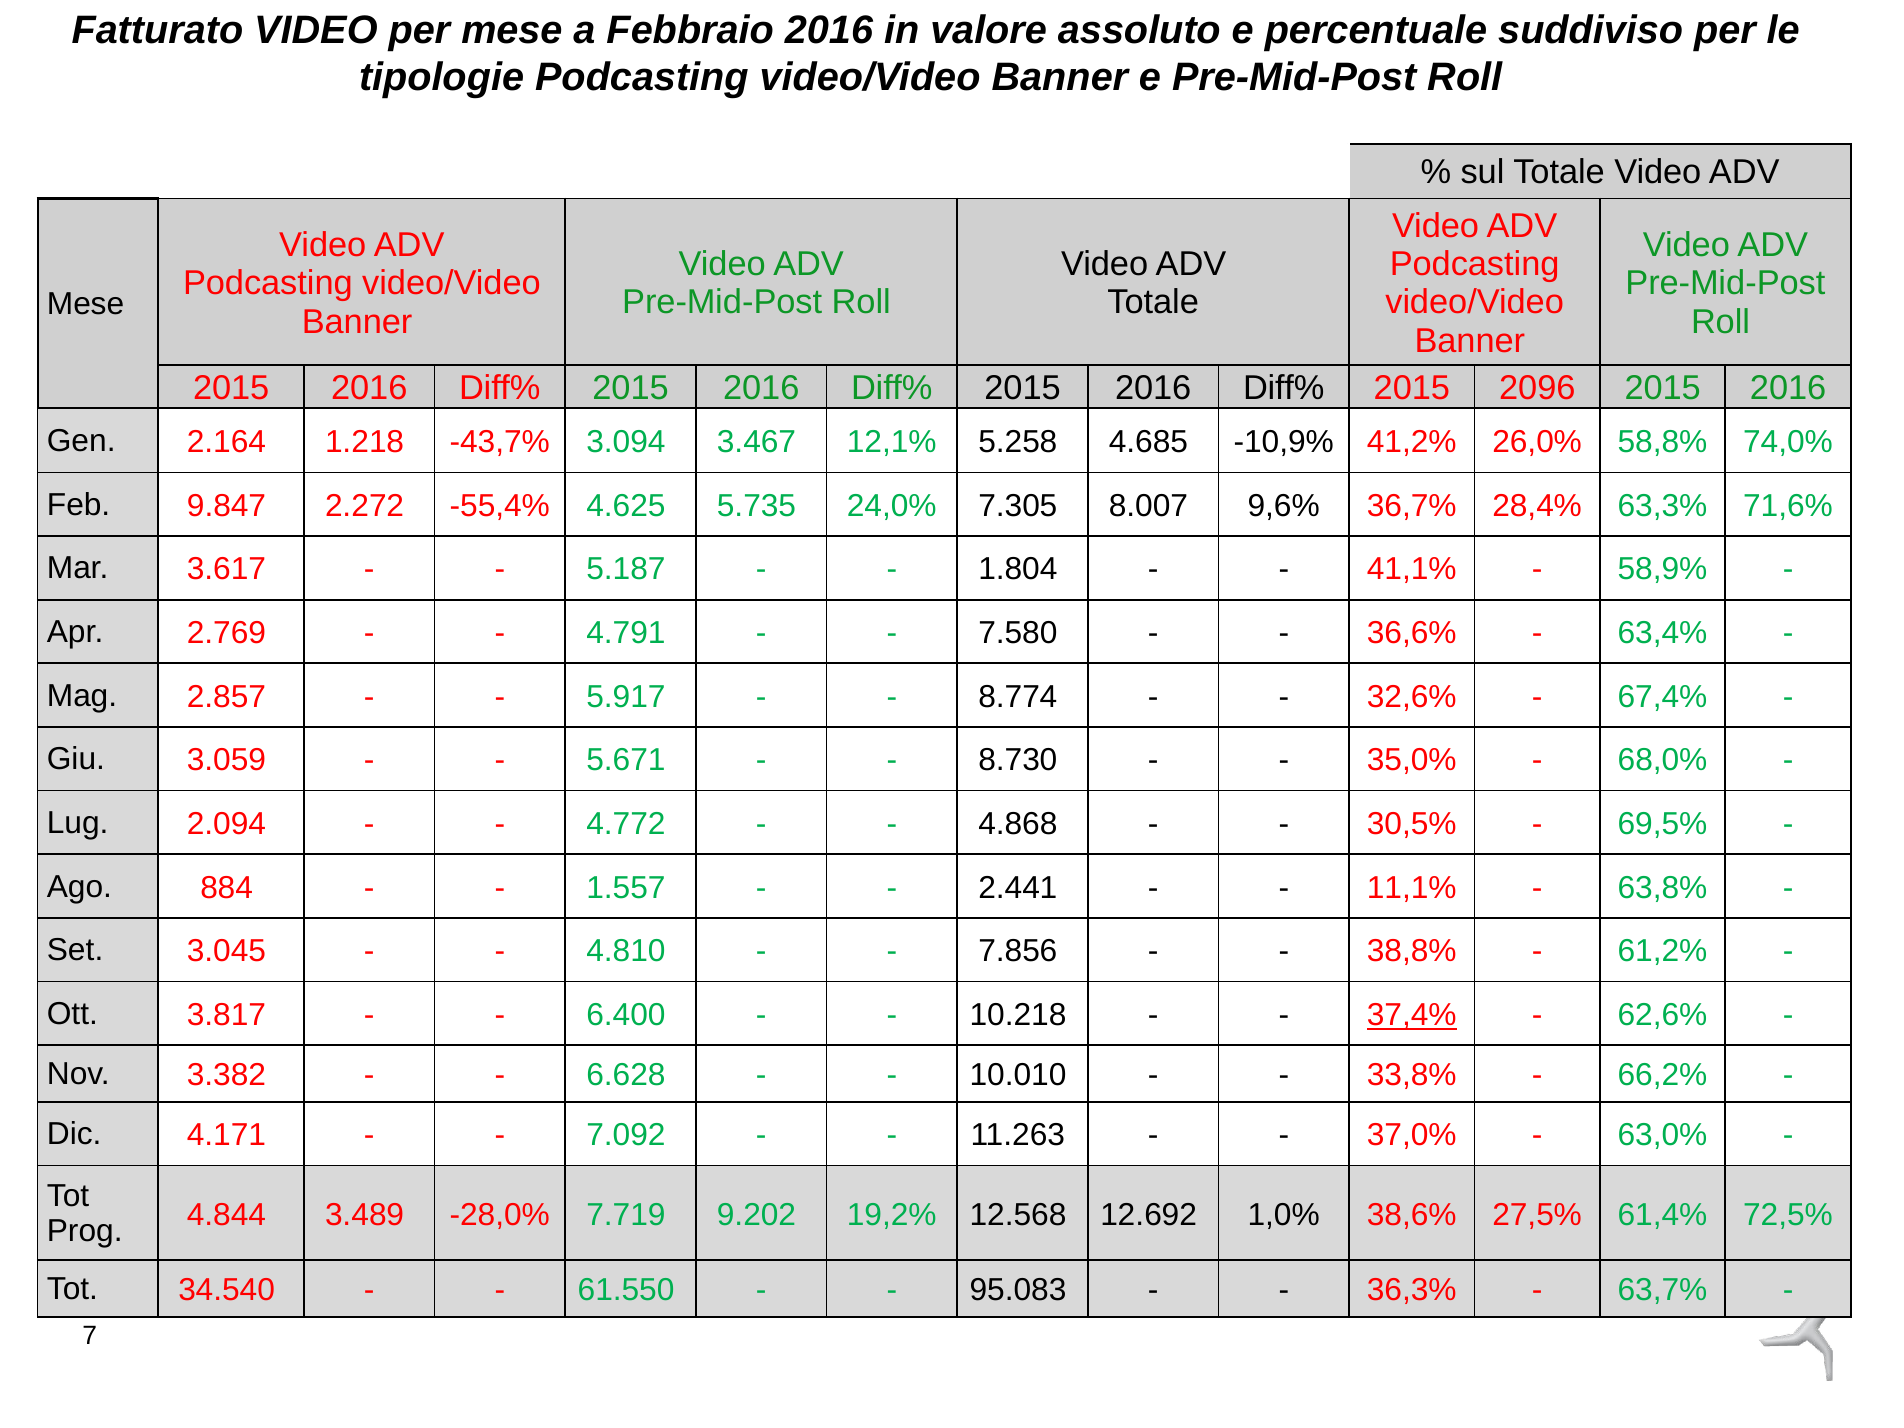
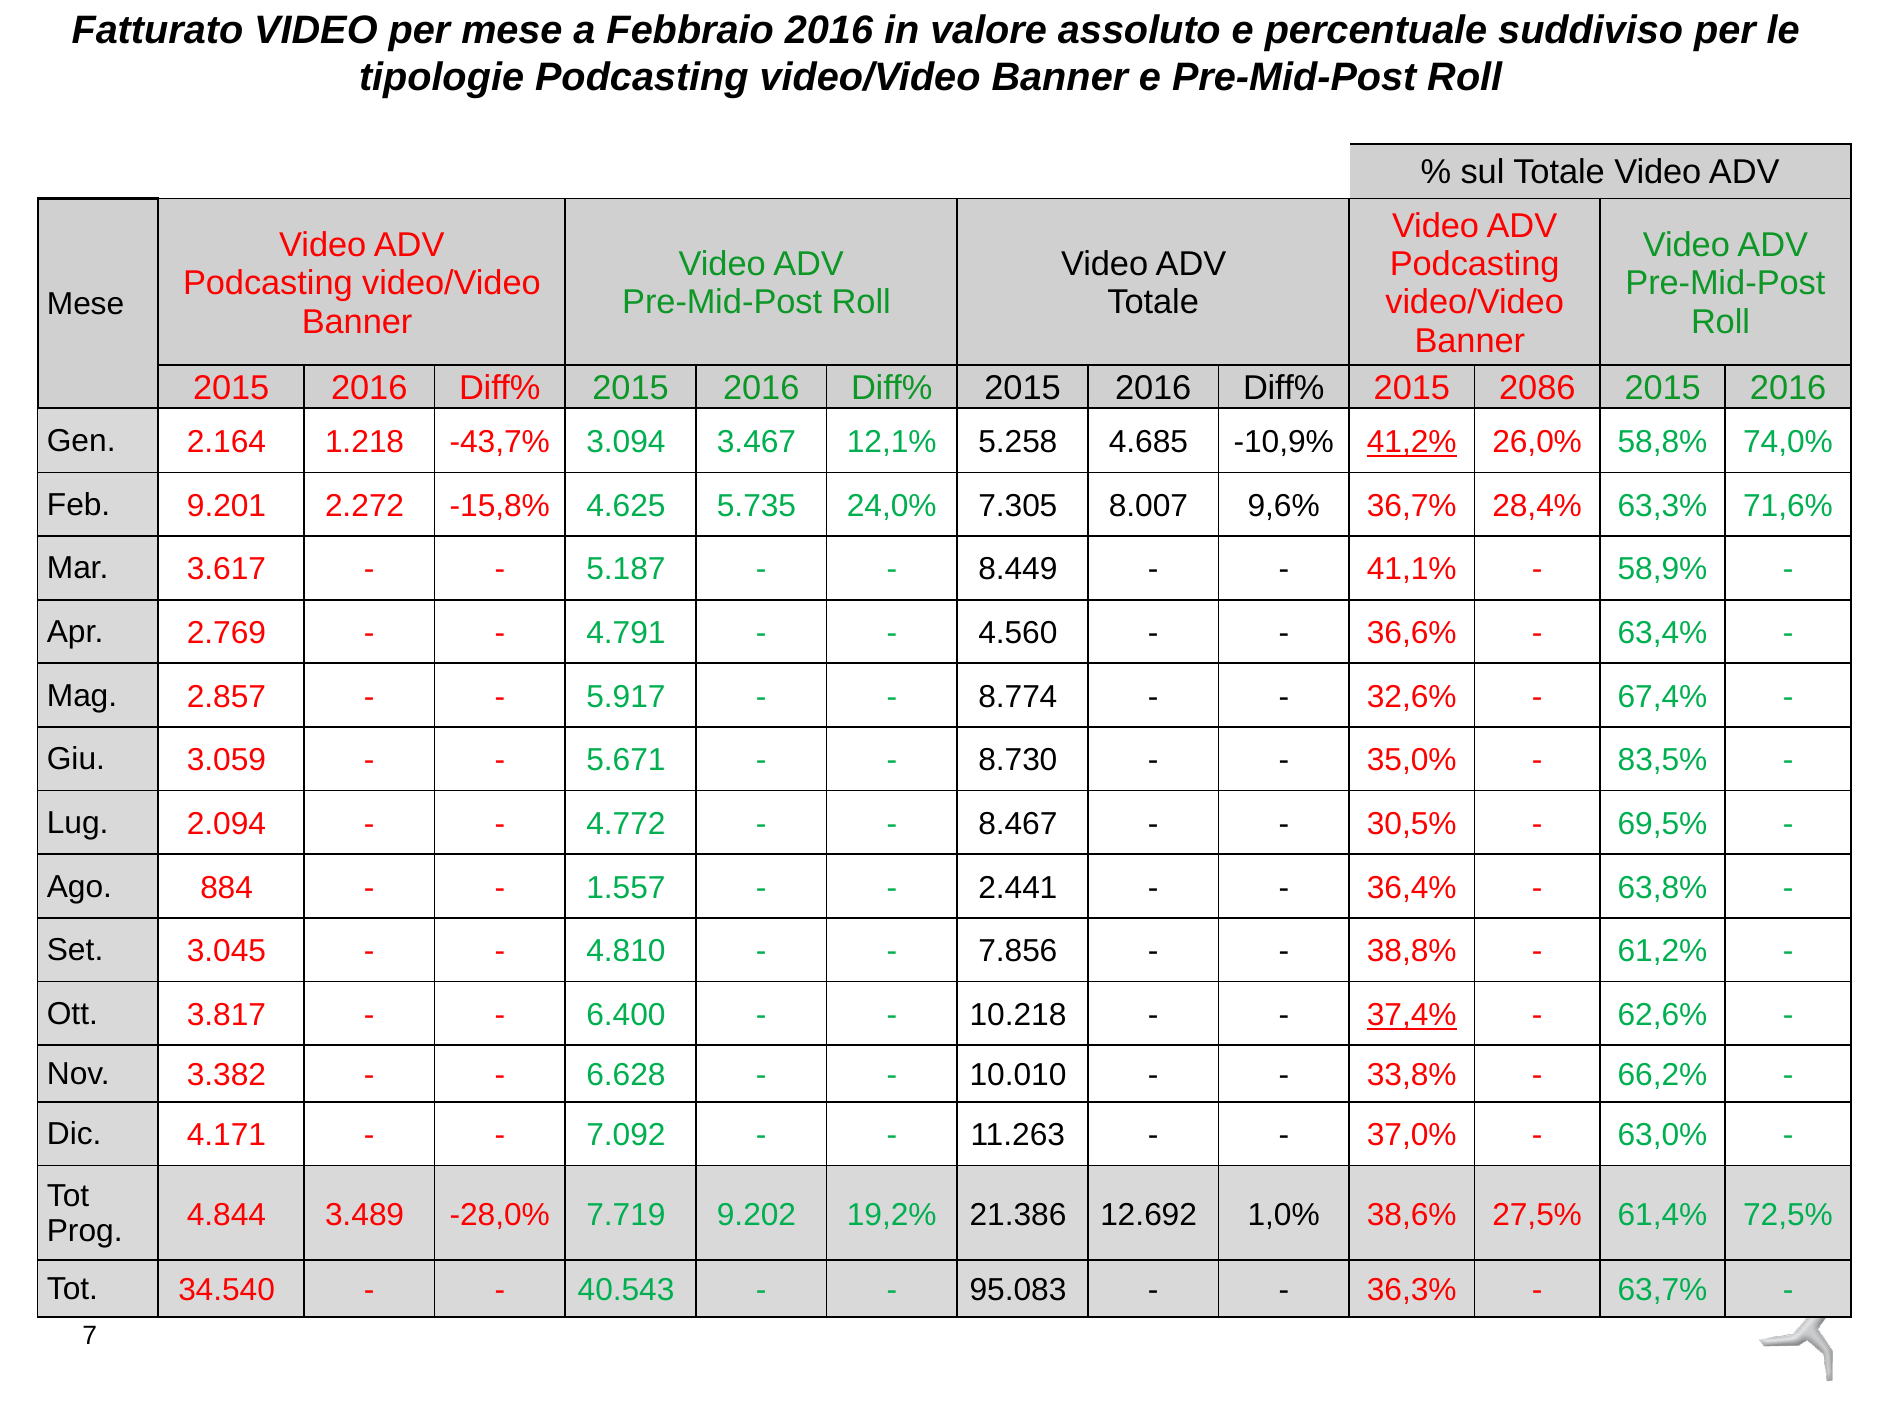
2096: 2096 -> 2086
41,2% underline: none -> present
9.847: 9.847 -> 9.201
-55,4%: -55,4% -> -15,8%
1.804: 1.804 -> 8.449
7.580: 7.580 -> 4.560
68,0%: 68,0% -> 83,5%
4.868: 4.868 -> 8.467
11,1%: 11,1% -> 36,4%
12.568: 12.568 -> 21.386
61.550: 61.550 -> 40.543
